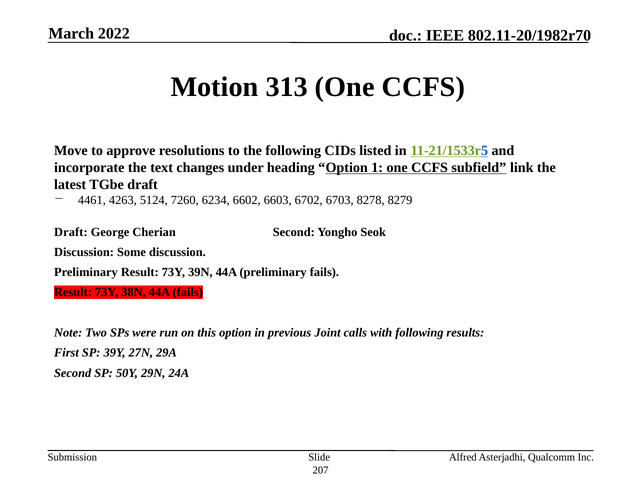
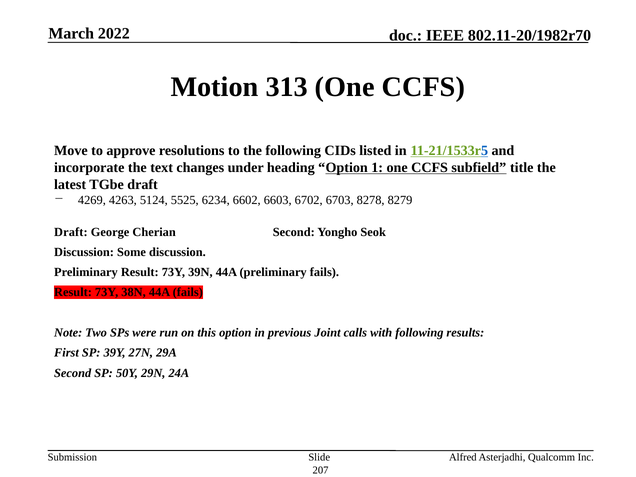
link: link -> title
4461: 4461 -> 4269
7260: 7260 -> 5525
